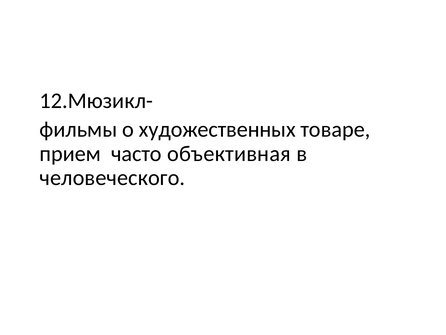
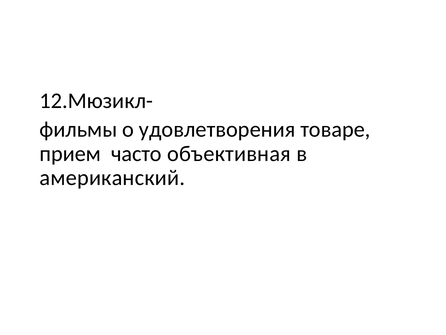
художественных: художественных -> удовлетворения
человеческого: человеческого -> американский
